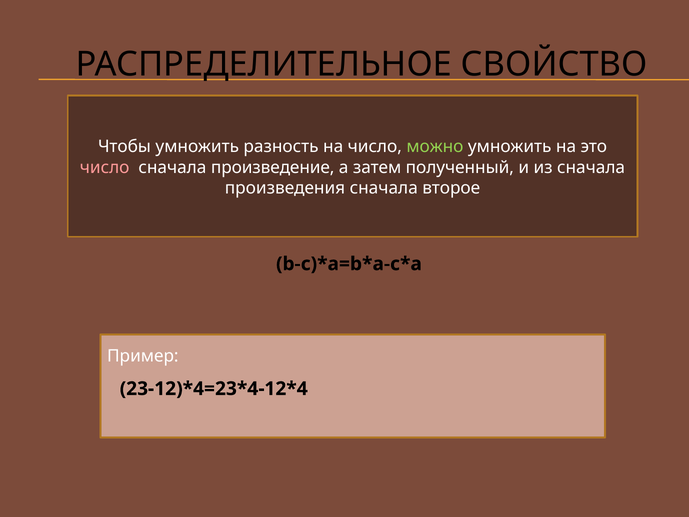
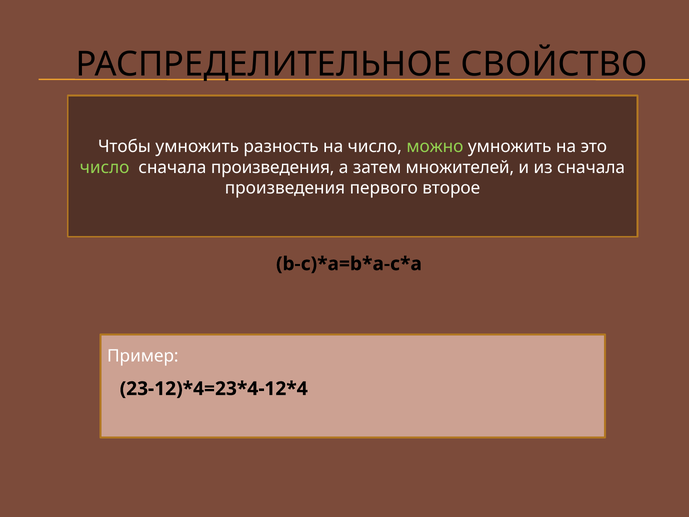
число at (105, 167) colour: pink -> light green
произведение at (273, 167): произведение -> произведения
полученный: полученный -> множителей
произведения сначала: сначала -> первого
